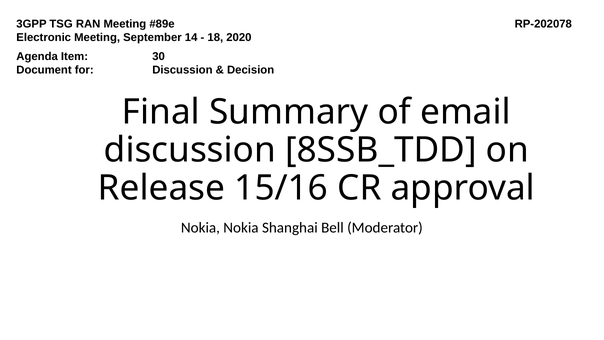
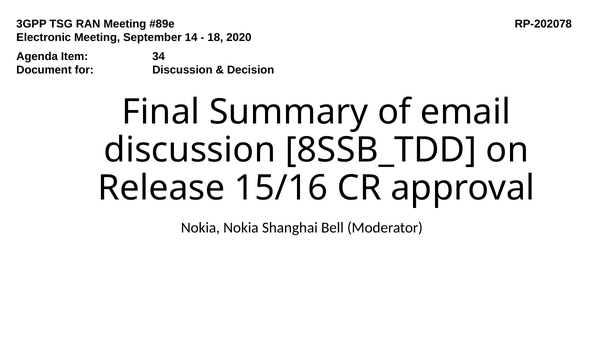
30: 30 -> 34
